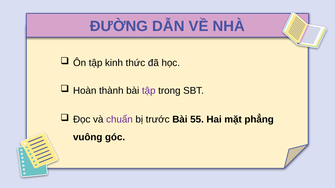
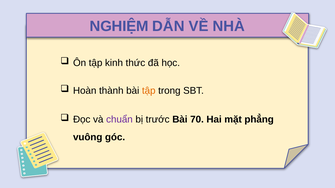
ĐƯỜNG: ĐƯỜNG -> NGHIỆM
tập at (149, 91) colour: purple -> orange
55: 55 -> 70
